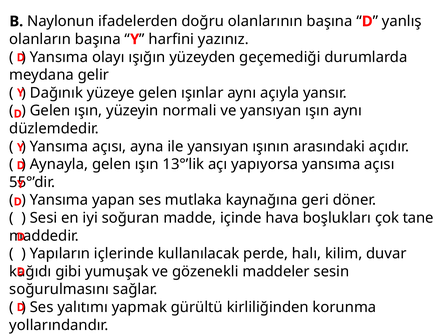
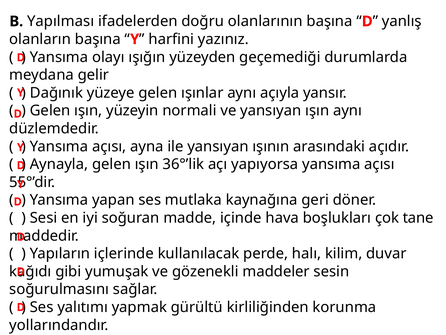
Naylonun: Naylonun -> Yapılması
13°’lik: 13°’lik -> 36°’lik
